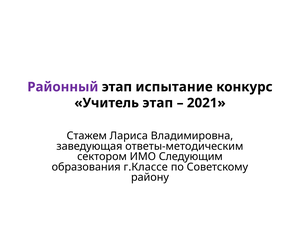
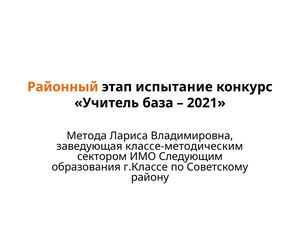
Районный colour: purple -> orange
Учитель этап: этап -> база
Стажем: Стажем -> Метода
ответы-методическим: ответы-методическим -> классе-методическим
